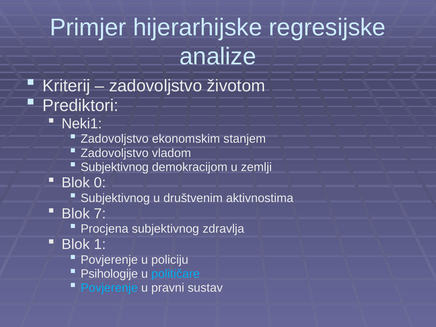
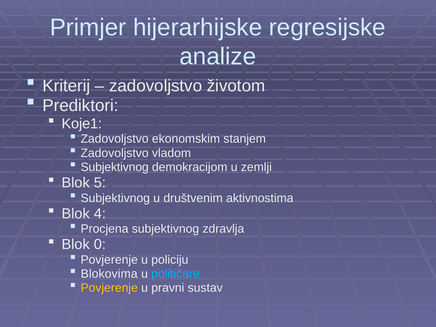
Neki1: Neki1 -> Koje1
0: 0 -> 5
7: 7 -> 4
1: 1 -> 0
Psihologije: Psihologije -> Blokovima
Povjerenje at (109, 288) colour: light blue -> yellow
